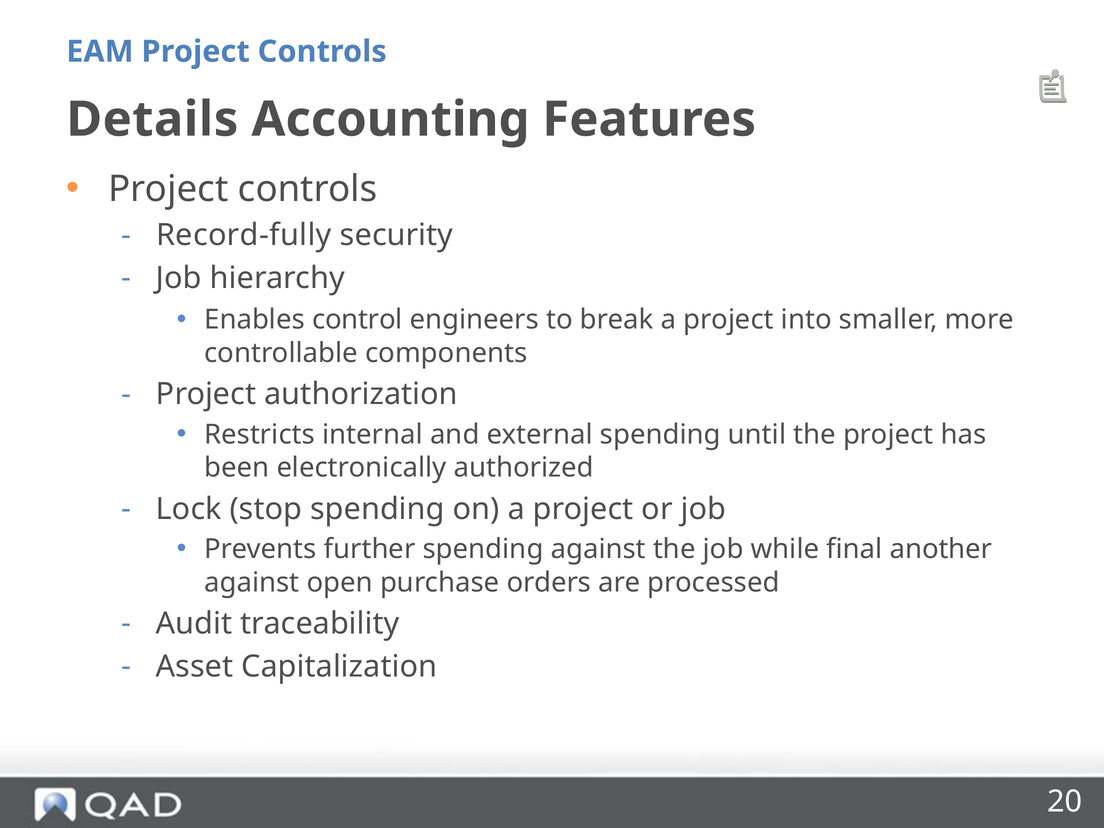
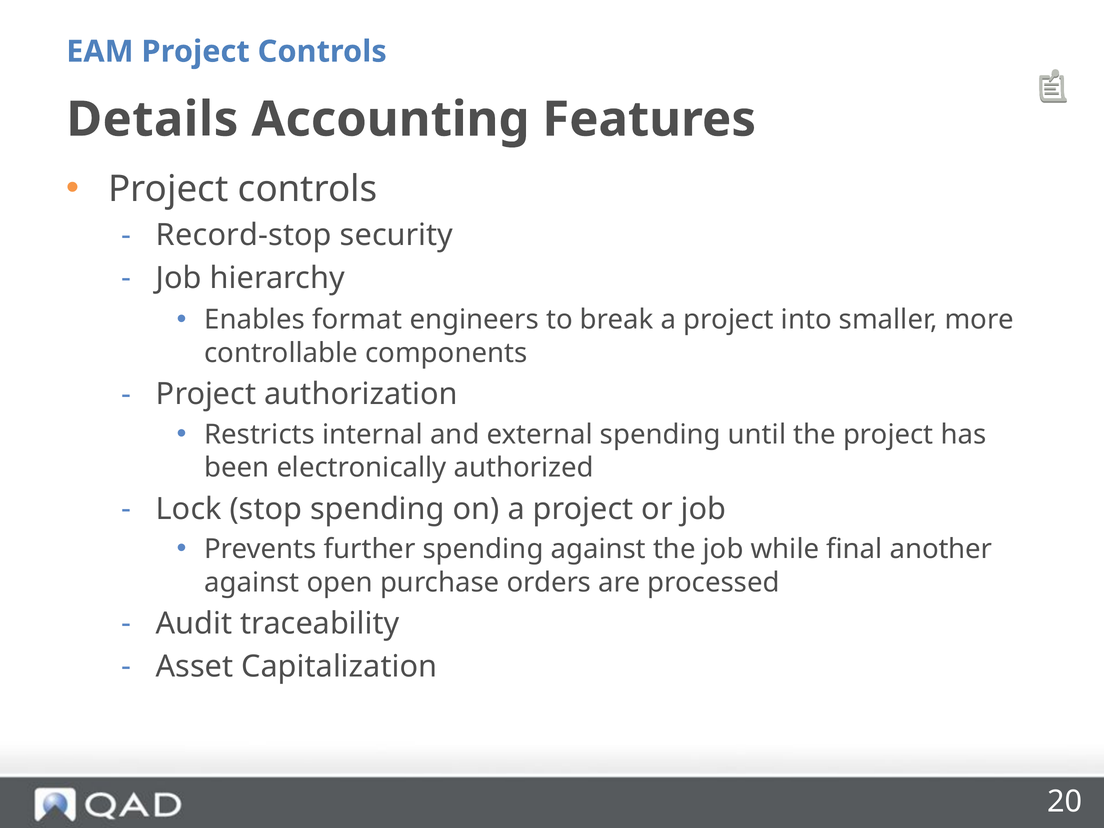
Record-fully: Record-fully -> Record-stop
control: control -> format
